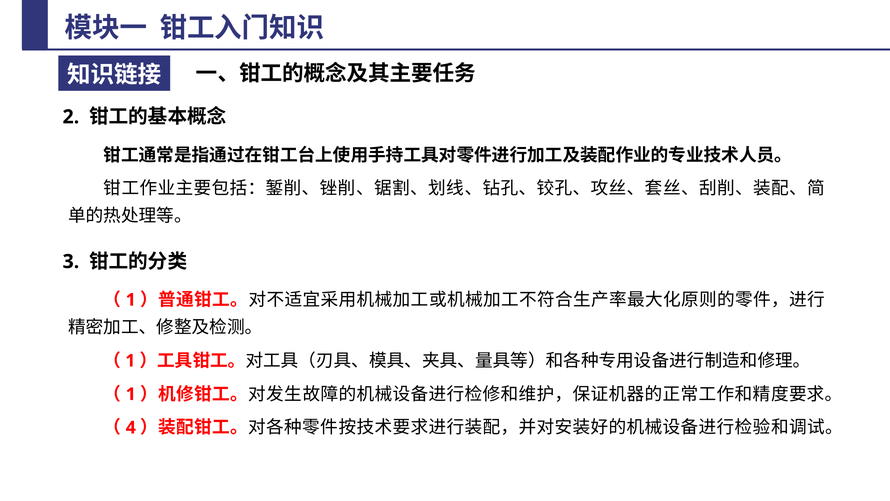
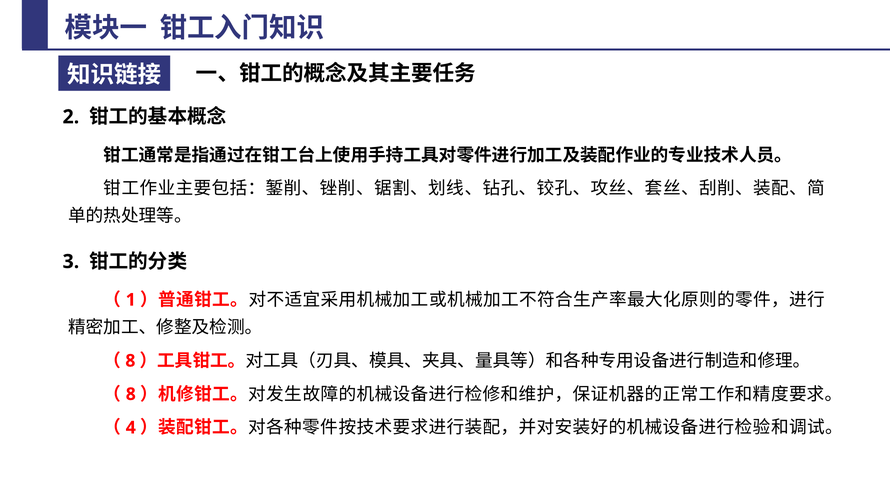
1 at (130, 360): 1 -> 8
1 at (131, 394): 1 -> 8
